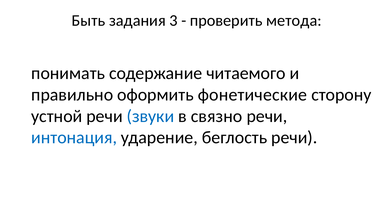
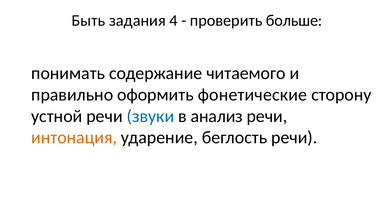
3: 3 -> 4
метода: метода -> больше
связно: связно -> анализ
интонация colour: blue -> orange
